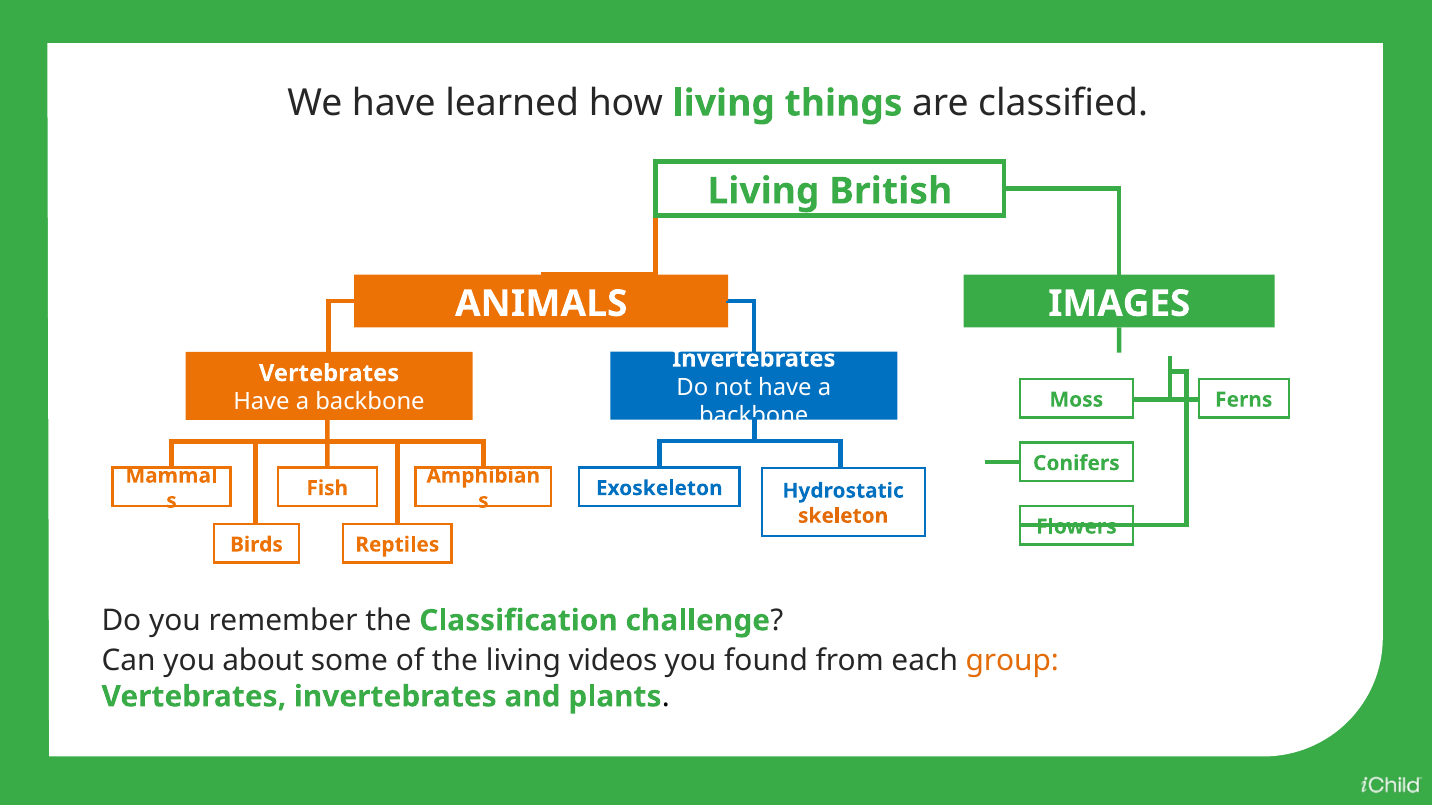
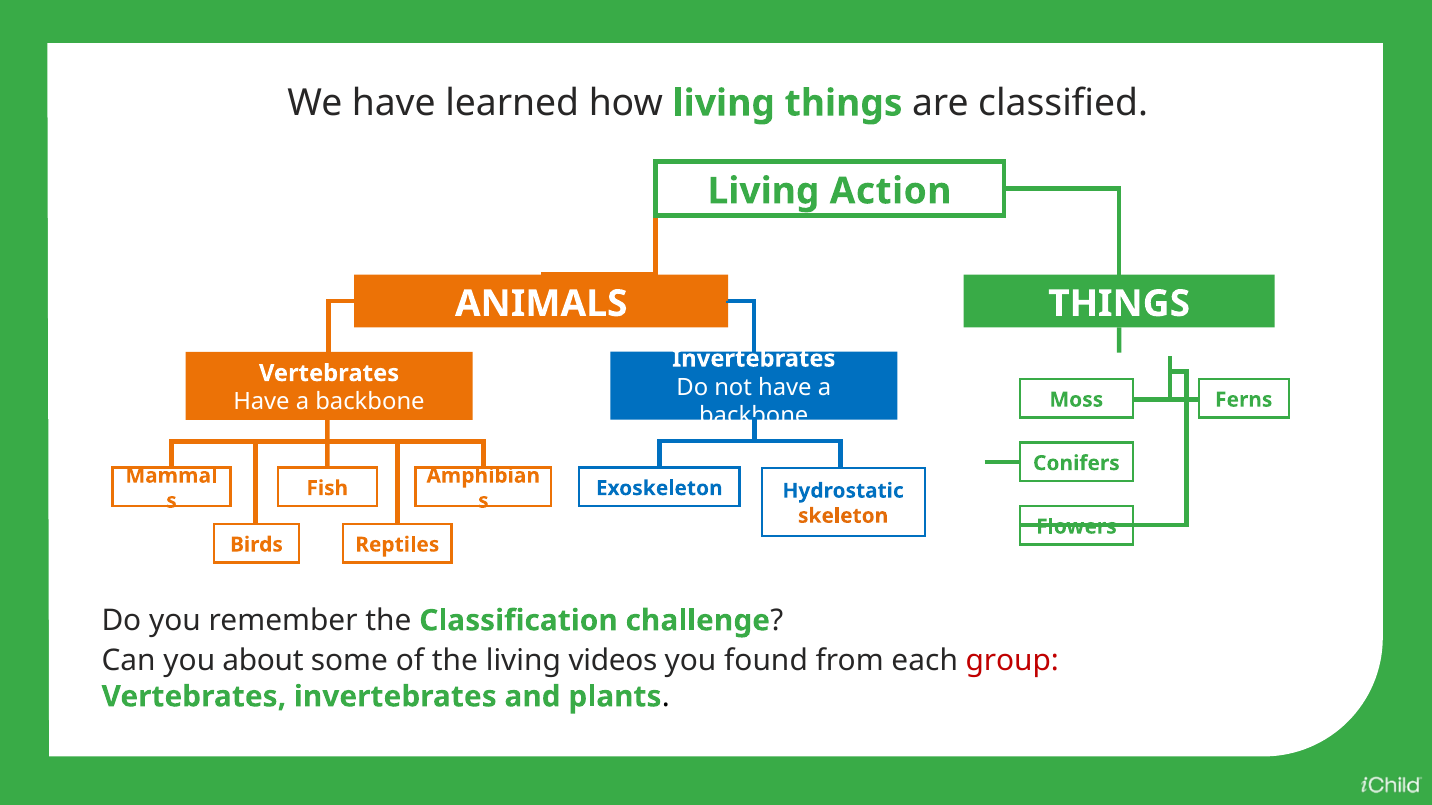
British: British -> Action
IMAGES at (1119, 304): IMAGES -> THINGS
group colour: orange -> red
